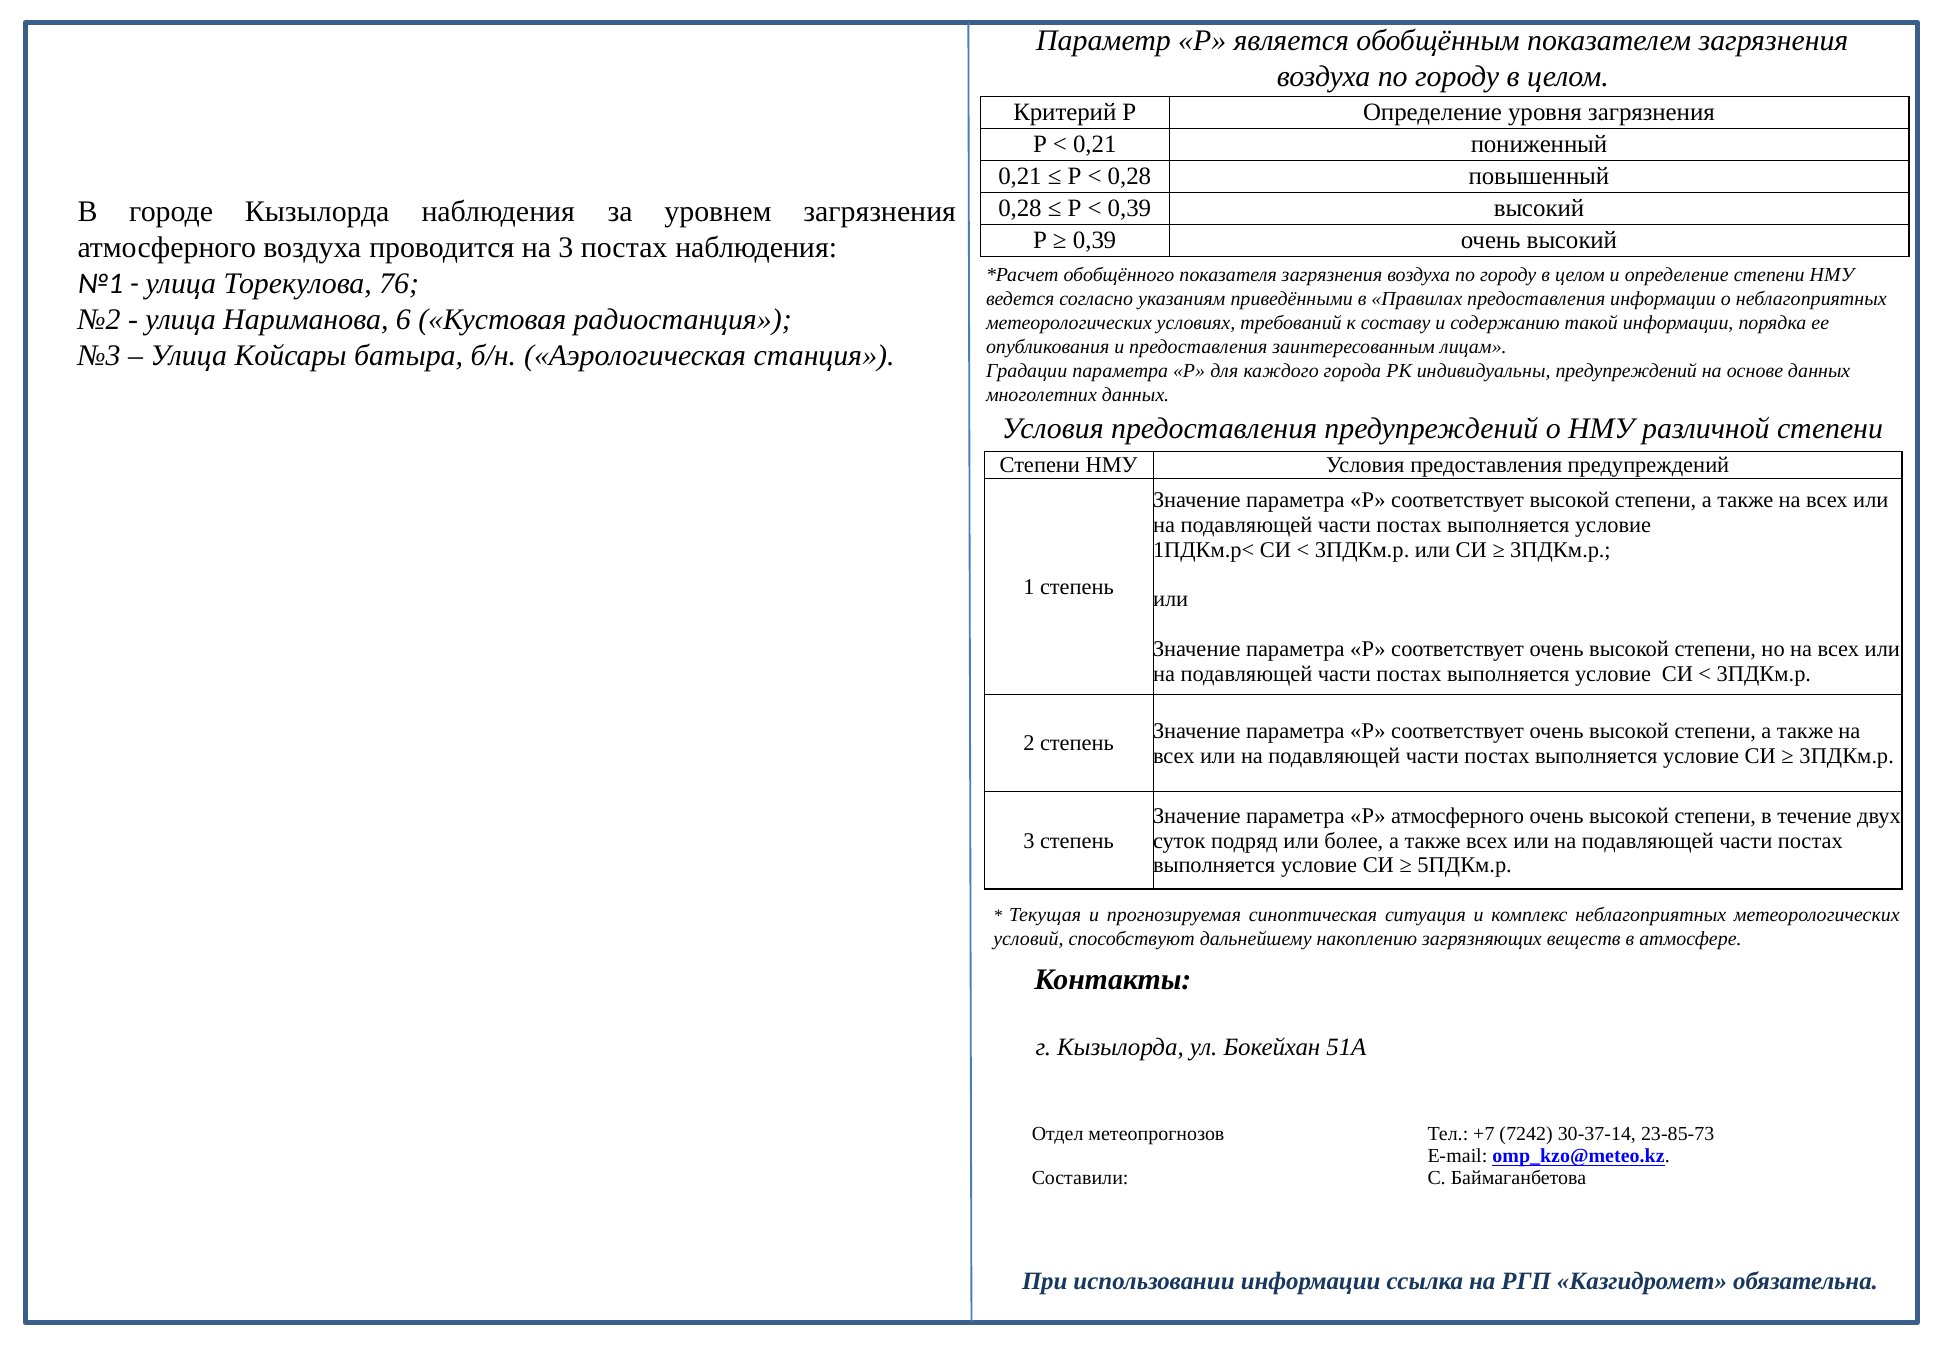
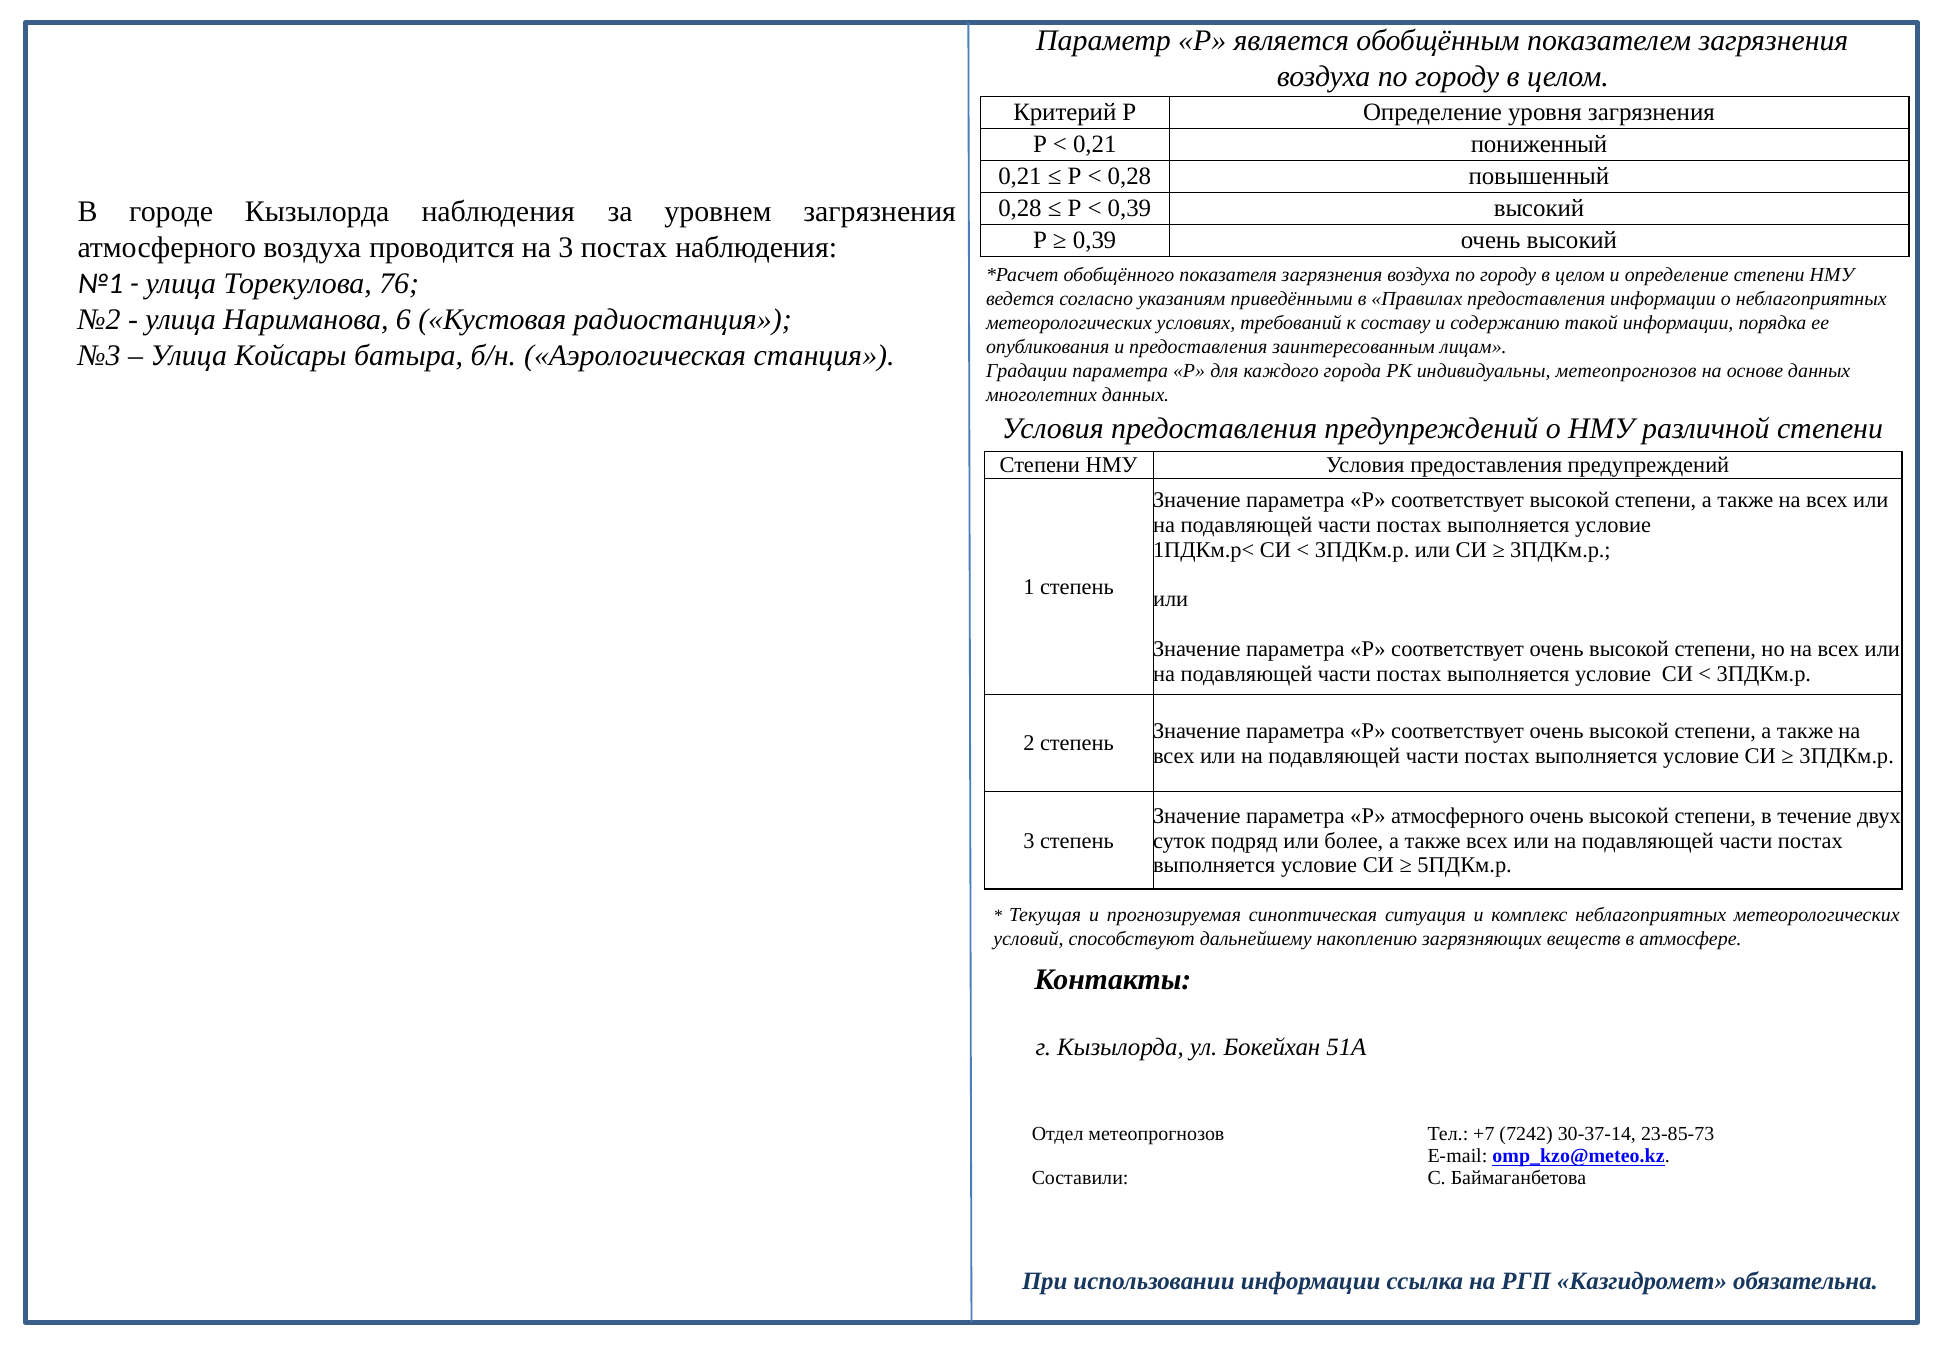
индивидуальны предупреждений: предупреждений -> метеопрогнозов
